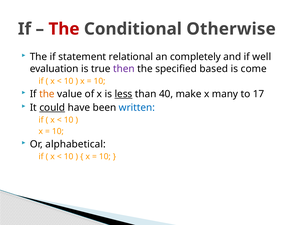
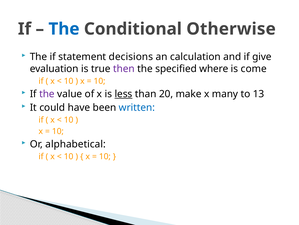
The at (64, 29) colour: red -> blue
relational: relational -> decisions
completely: completely -> calculation
well: well -> give
based: based -> where
the at (47, 94) colour: orange -> purple
40: 40 -> 20
17: 17 -> 13
could underline: present -> none
